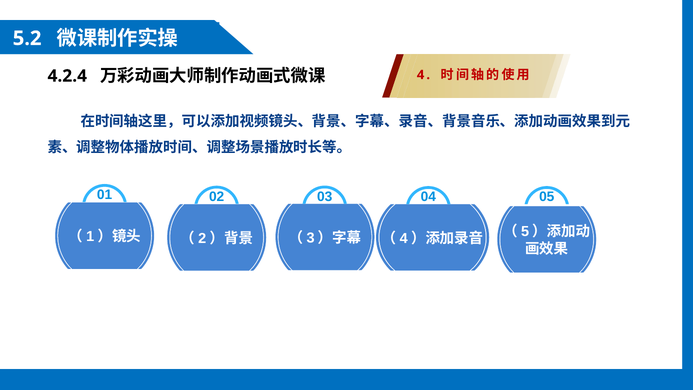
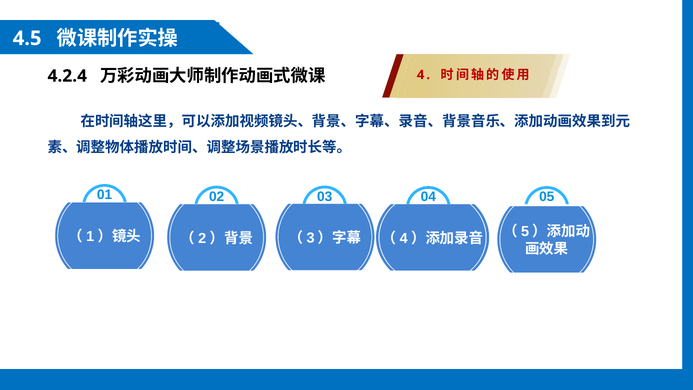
5.2: 5.2 -> 4.5
